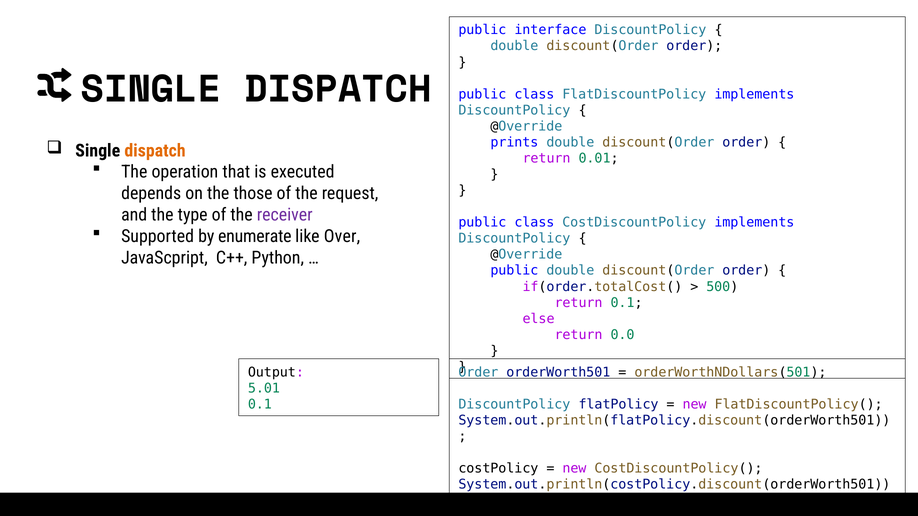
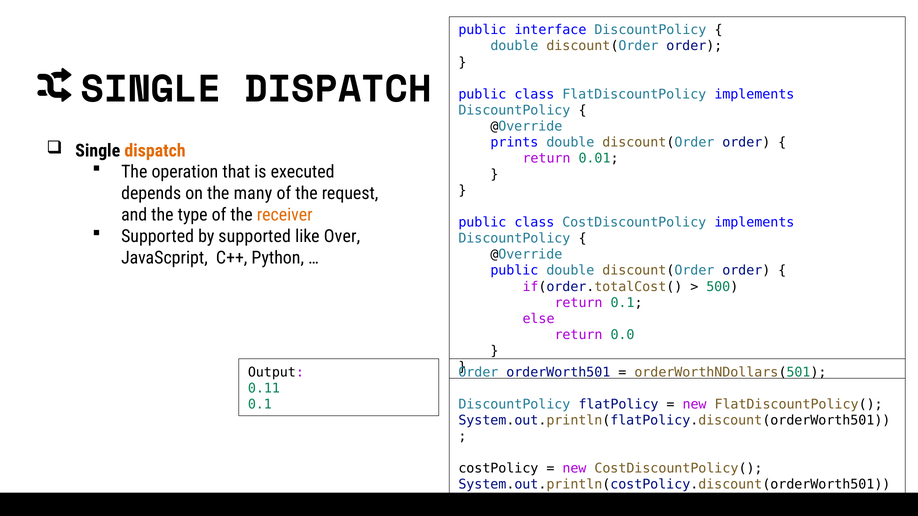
those: those -> many
receiver colour: purple -> orange
by enumerate: enumerate -> supported
5.01: 5.01 -> 0.11
